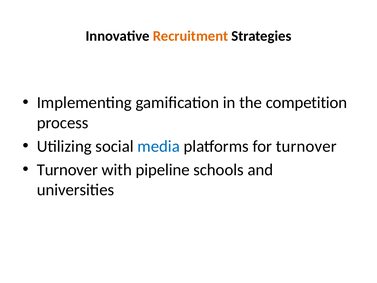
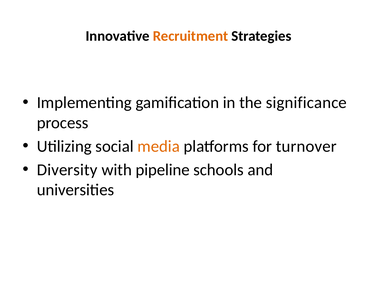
competition: competition -> significance
media colour: blue -> orange
Turnover at (67, 170): Turnover -> Diversity
